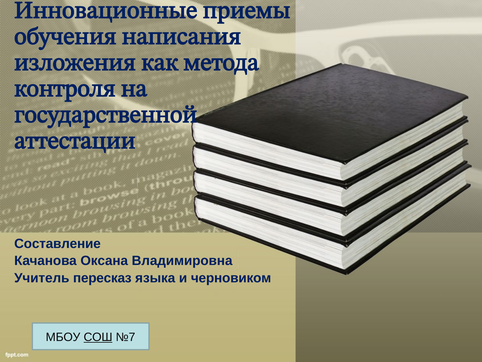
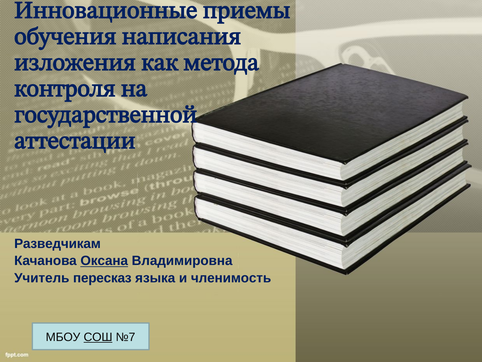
Составление: Составление -> Разведчикам
Оксана underline: none -> present
черновиком: черновиком -> членимость
